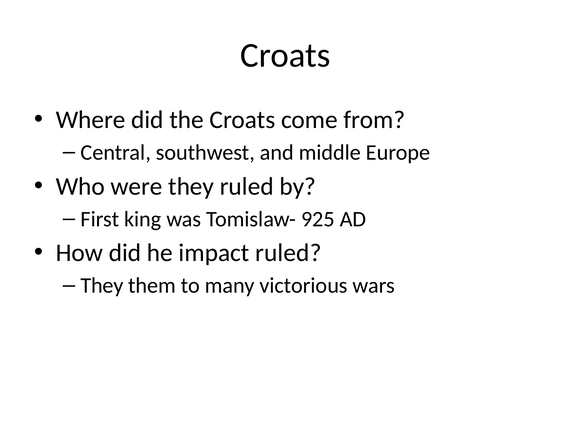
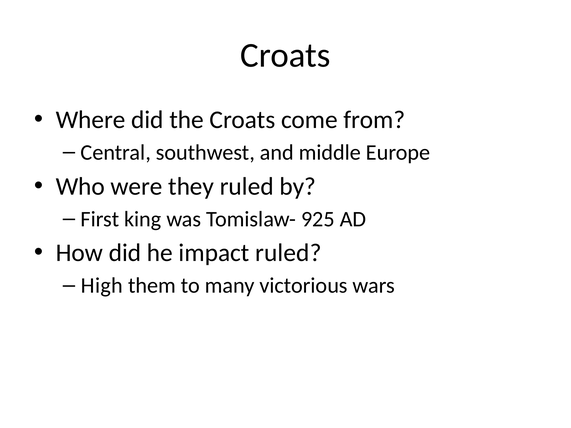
They at (102, 286): They -> High
